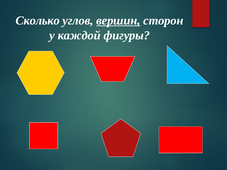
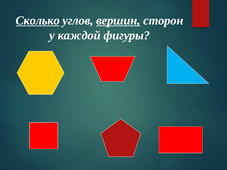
Сколько underline: none -> present
